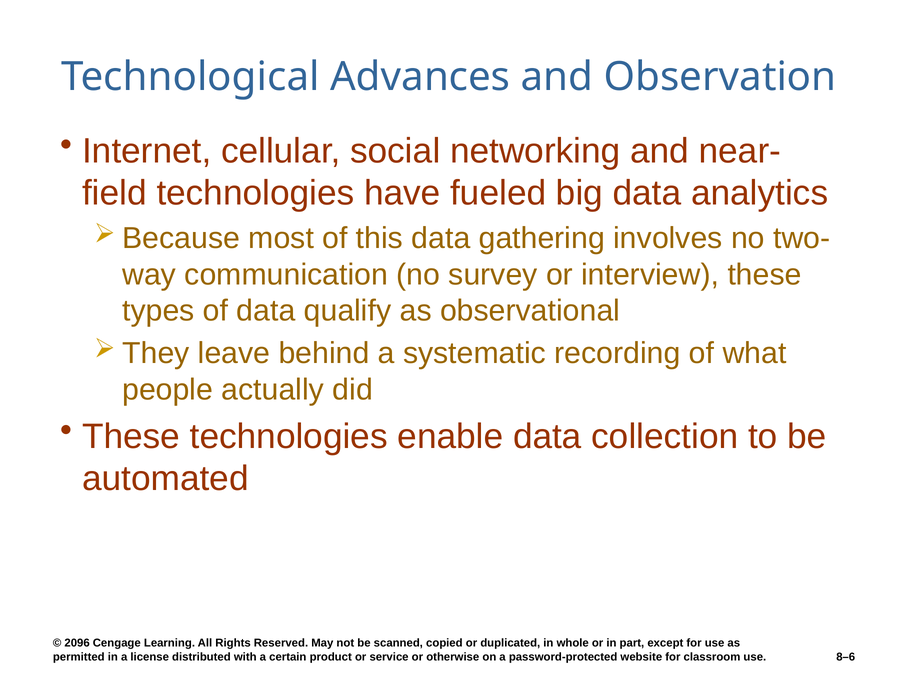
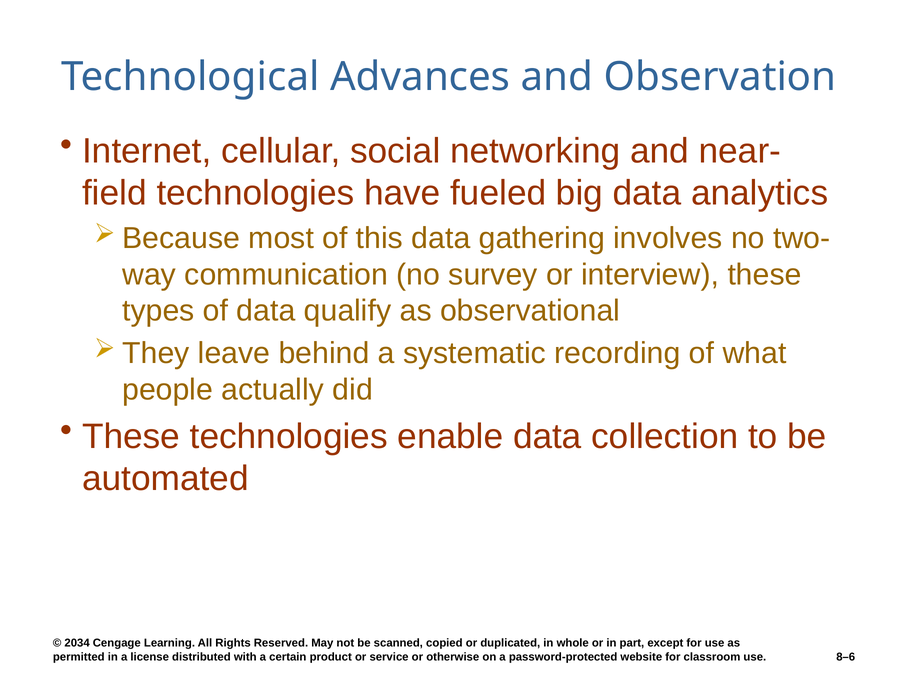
2096: 2096 -> 2034
